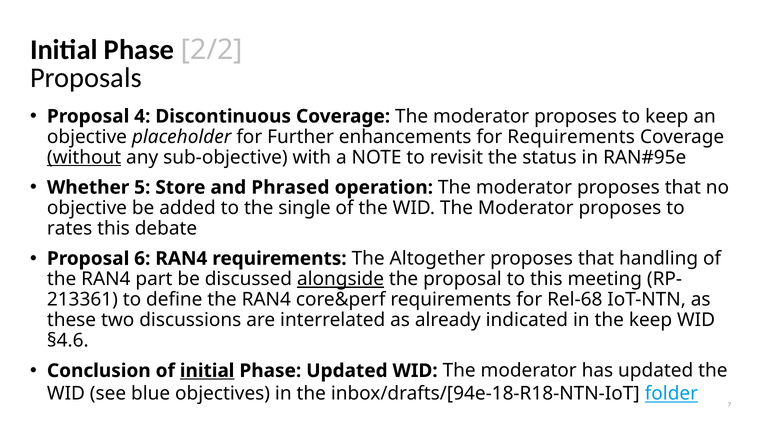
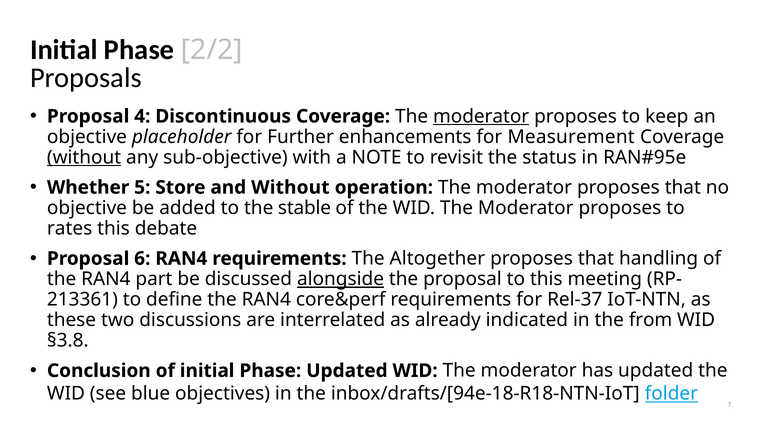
moderator at (481, 116) underline: none -> present
for Requirements: Requirements -> Measurement
and Phrased: Phrased -> Without
single: single -> stable
Rel-68: Rel-68 -> Rel-37
the keep: keep -> from
§4.6: §4.6 -> §3.8
initial at (207, 371) underline: present -> none
